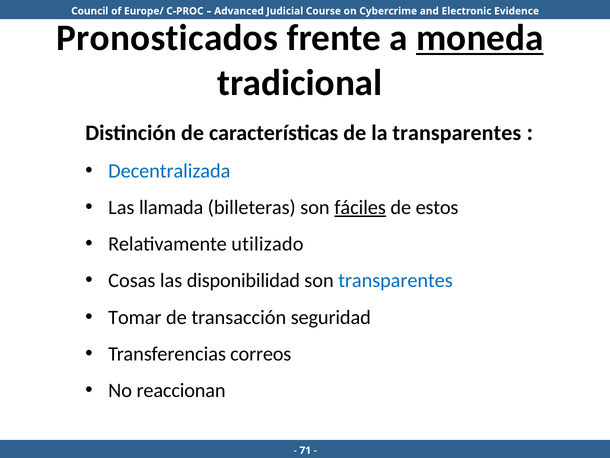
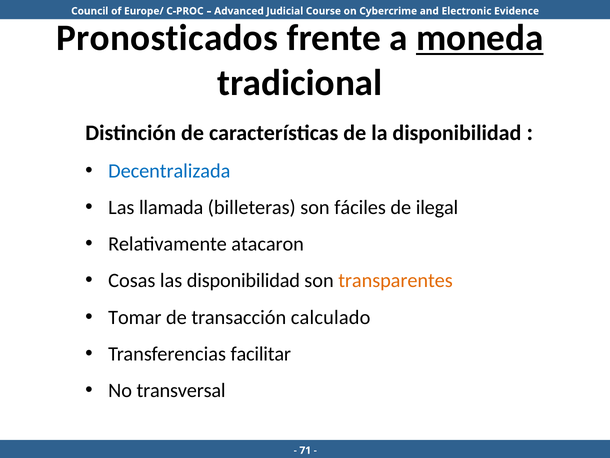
la transparentes: transparentes -> disponibilidad
fáciles underline: present -> none
estos: estos -> ilegal
utilizado: utilizado -> atacaron
transparentes at (395, 280) colour: blue -> orange
seguridad: seguridad -> calculado
correos: correos -> facilitar
reaccionan: reaccionan -> transversal
